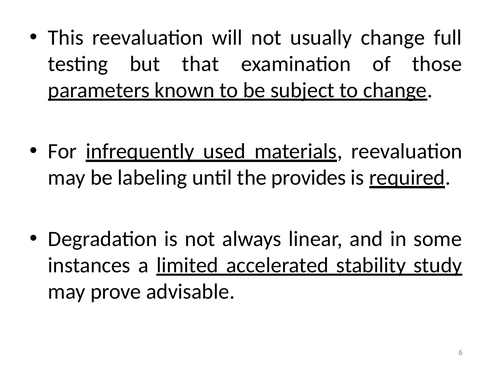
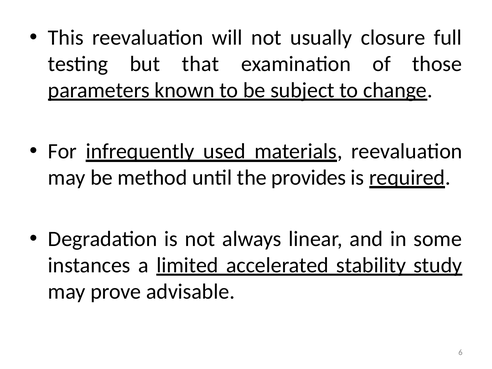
usually change: change -> closure
labeling: labeling -> method
